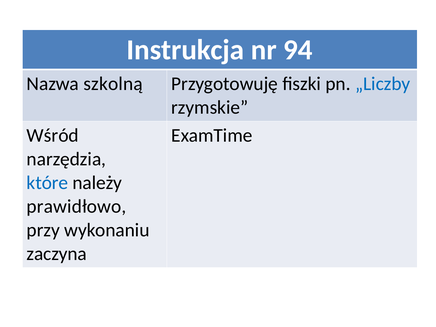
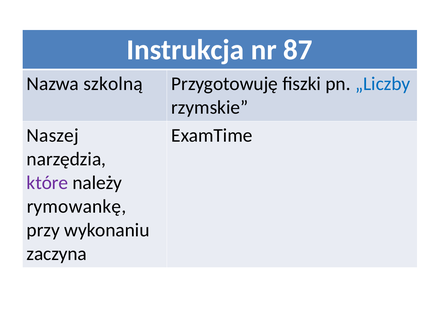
94: 94 -> 87
Wśród: Wśród -> Naszej
które colour: blue -> purple
prawidłowo: prawidłowo -> rymowankę
